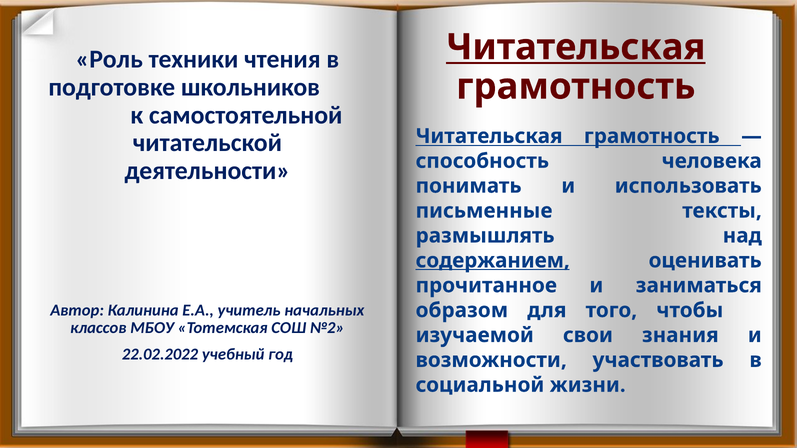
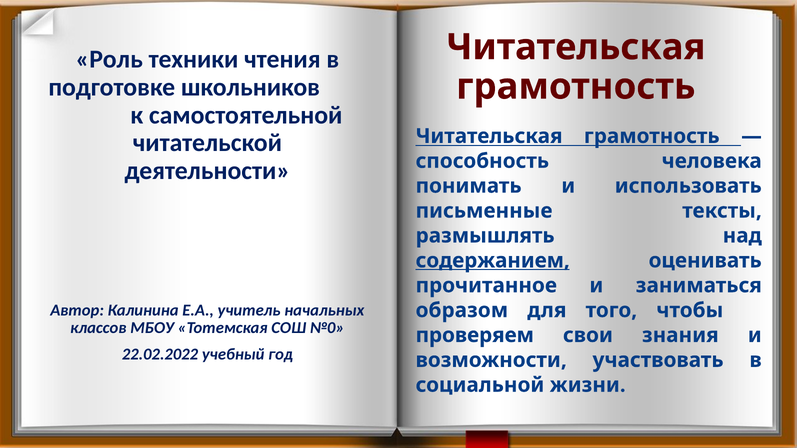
Читательская at (576, 47) underline: present -> none
№2: №2 -> №0
изучаемой: изучаемой -> проверяем
